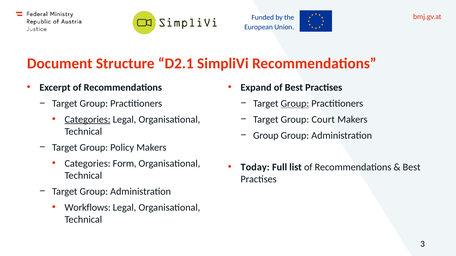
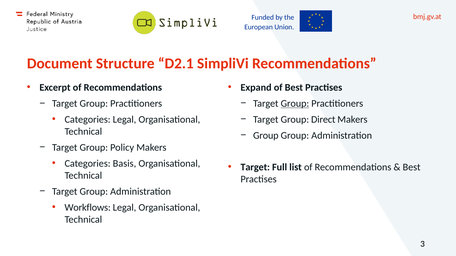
Categories at (88, 120) underline: present -> none
Court: Court -> Direct
Form: Form -> Basis
Today at (255, 168): Today -> Target
